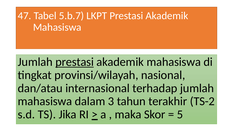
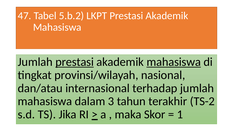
5.b.7: 5.b.7 -> 5.b.2
mahasiswa at (174, 62) underline: none -> present
5: 5 -> 1
